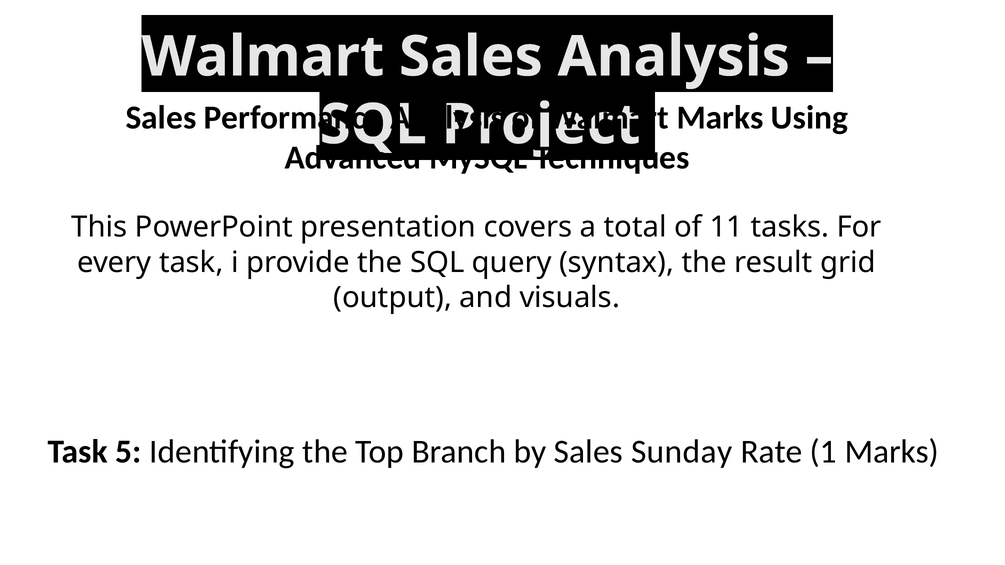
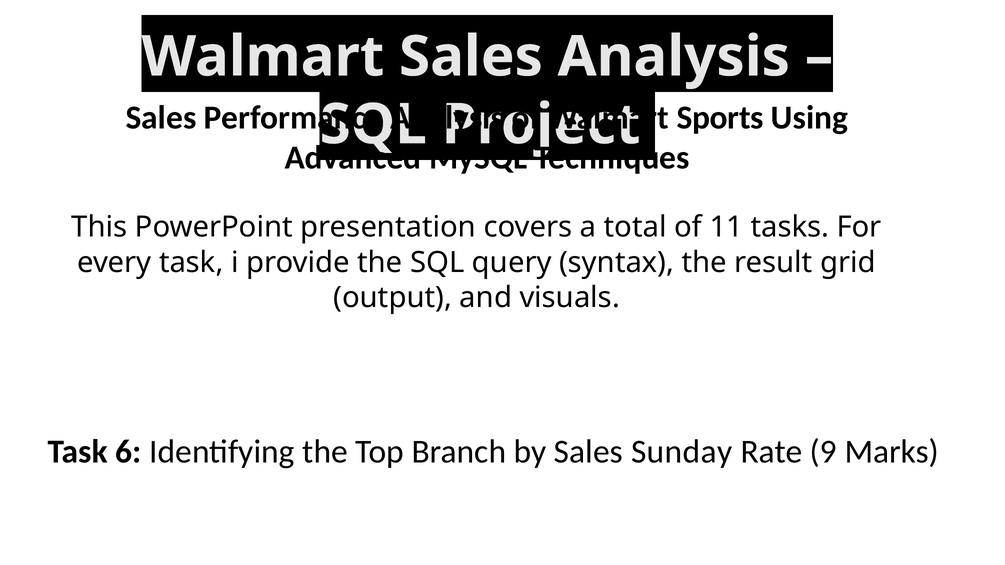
Marks at (720, 118): Marks -> Sports
5: 5 -> 6
1: 1 -> 9
